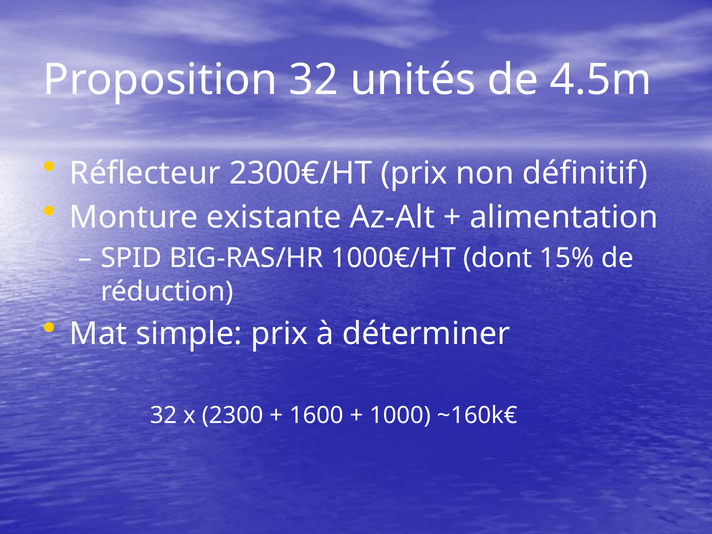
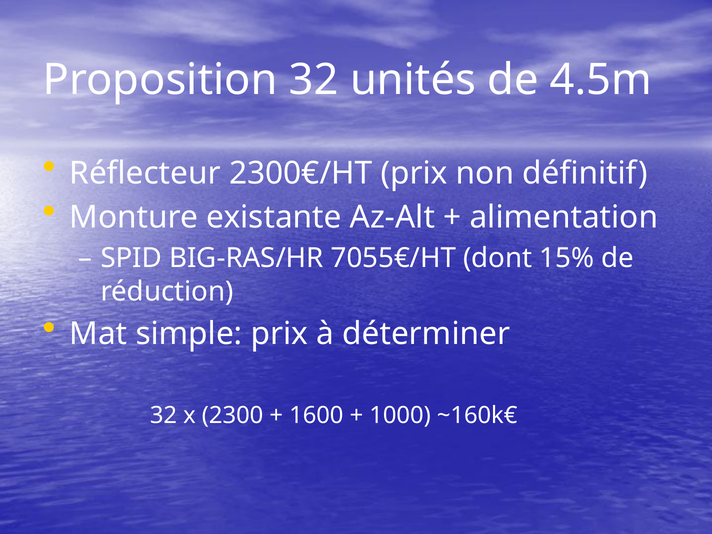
1000€/HT: 1000€/HT -> 7055€/HT
